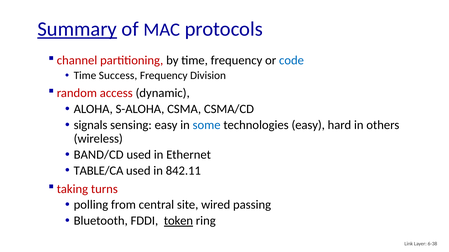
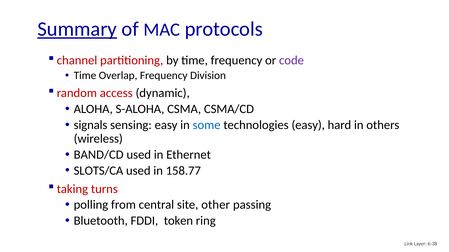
code colour: blue -> purple
Success: Success -> Overlap
TABLE/CA: TABLE/CA -> SLOTS/CA
842.11: 842.11 -> 158.77
wired: wired -> other
token underline: present -> none
